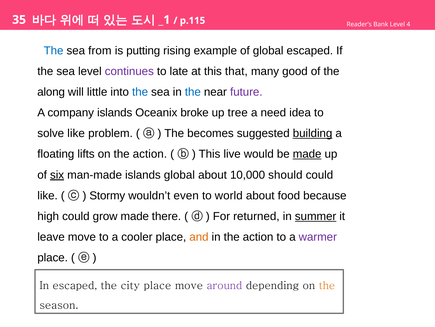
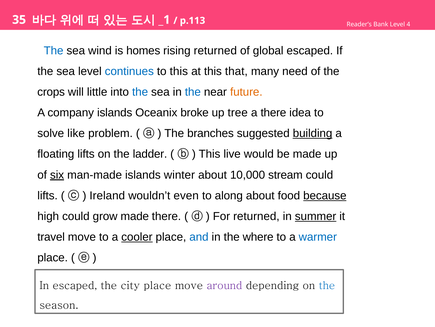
p.115: p.115 -> p.113
from: from -> wind
putting: putting -> homes
rising example: example -> returned
continues colour: purple -> blue
to late: late -> this
good: good -> need
along: along -> crops
future colour: purple -> orange
a need: need -> there
becomes: becomes -> branches
on the action: action -> ladder
made at (307, 154) underline: present -> none
islands global: global -> winter
should: should -> stream
like at (48, 195): like -> lifts
Stormy: Stormy -> Ireland
world: world -> along
because underline: none -> present
leave: leave -> travel
cooler underline: none -> present
and colour: orange -> blue
in the action: action -> where
warmer colour: purple -> blue
the at (327, 285) colour: orange -> blue
